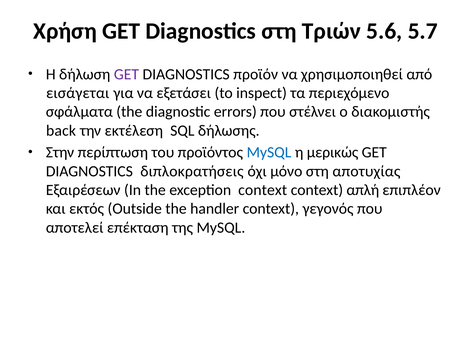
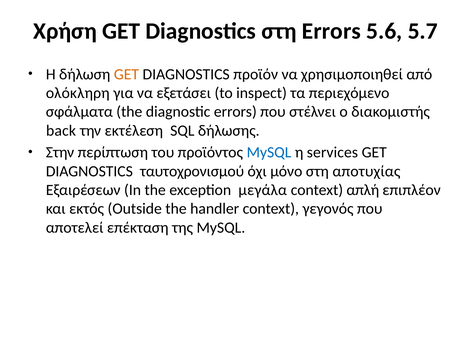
στη Τριών: Τριών -> Errors
GET at (126, 74) colour: purple -> orange
εισάγεται: εισάγεται -> ολόκληρη
μερικώς: μερικώς -> services
διπλοκρατήσεις: διπλοκρατήσεις -> ταυτοχρονισμού
exception context: context -> μεγάλα
